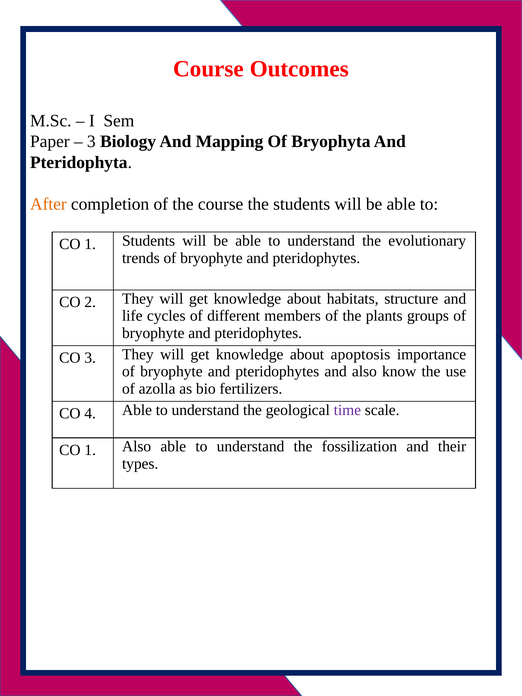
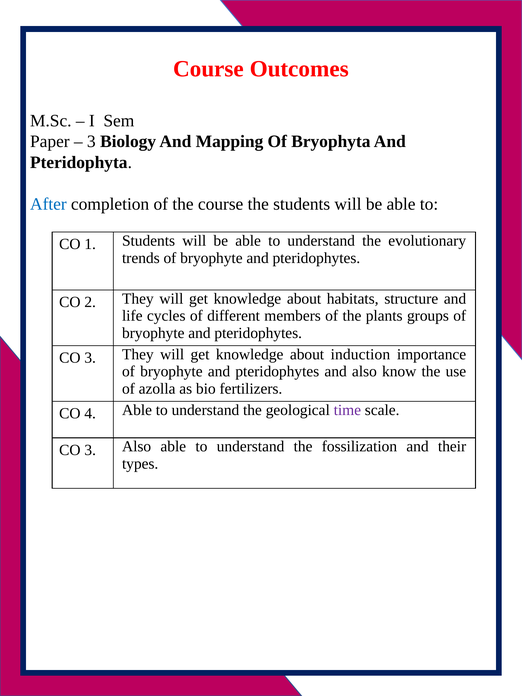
After colour: orange -> blue
apoptosis: apoptosis -> induction
1 at (90, 450): 1 -> 3
